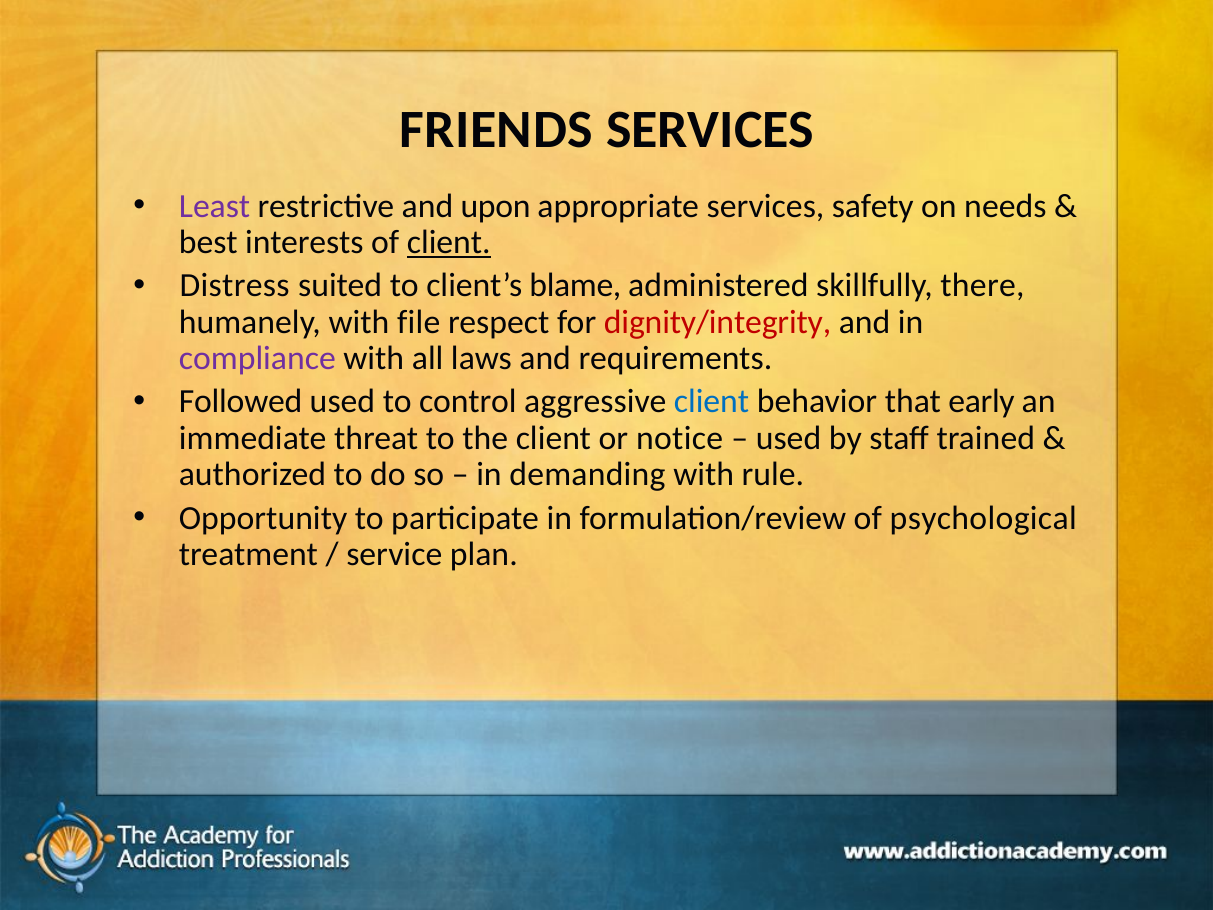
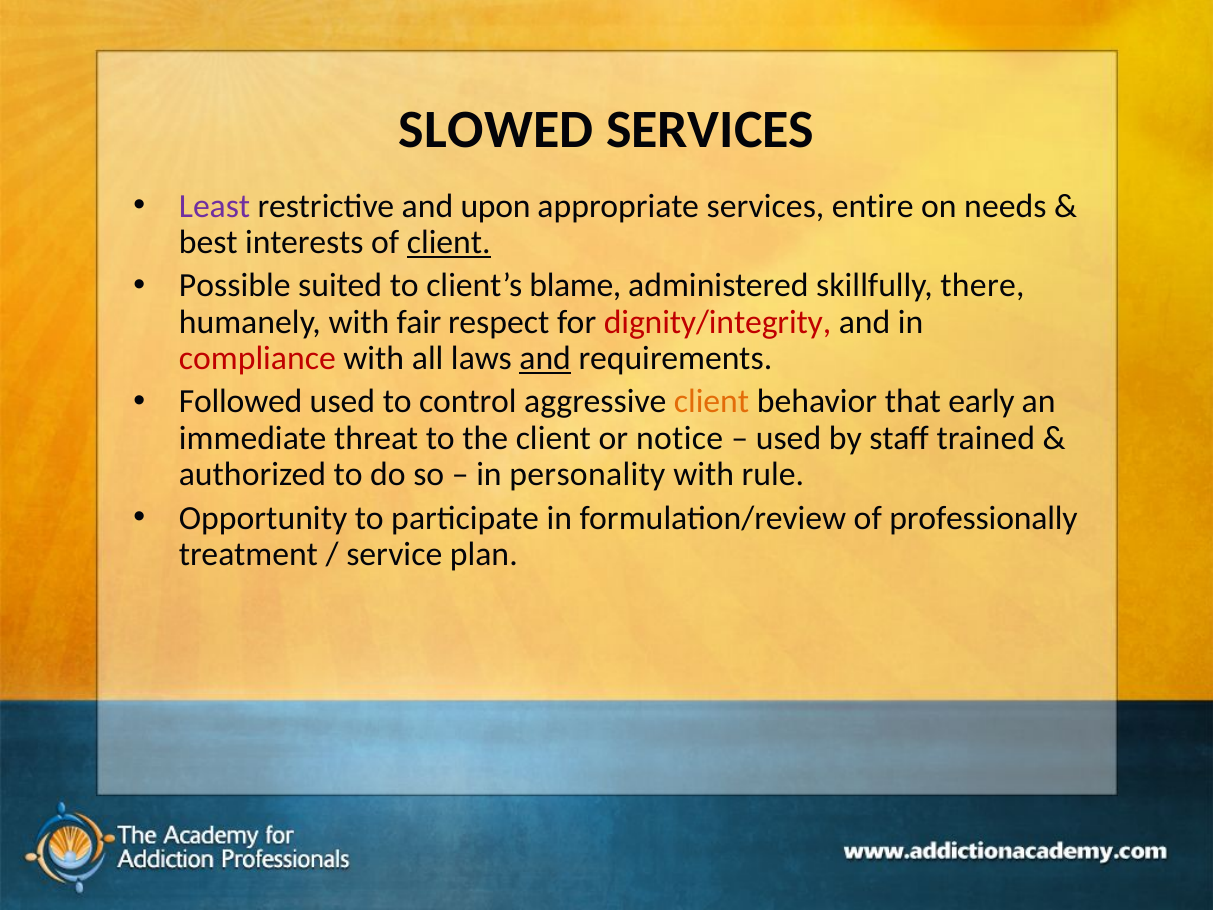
FRIENDS: FRIENDS -> SLOWED
safety: safety -> entire
Distress: Distress -> Possible
file: file -> fair
compliance colour: purple -> red
and at (545, 359) underline: none -> present
client at (712, 402) colour: blue -> orange
demanding: demanding -> personality
psychological: psychological -> professionally
